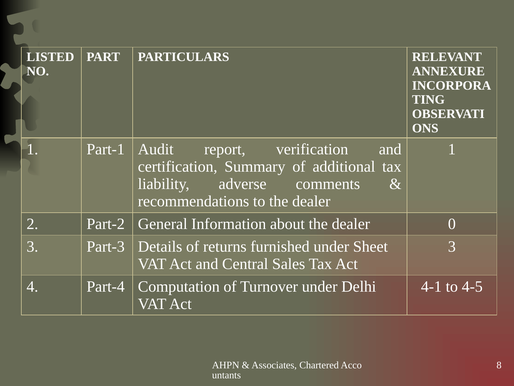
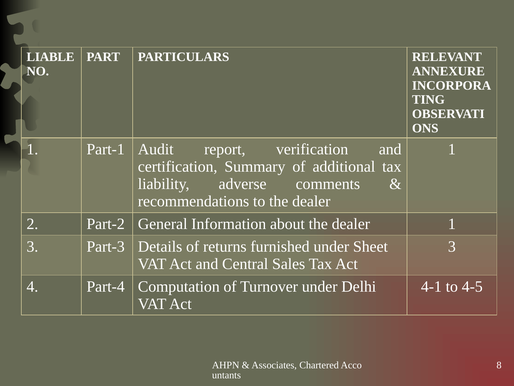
LISTED: LISTED -> LIABLE
about the dealer 0: 0 -> 1
